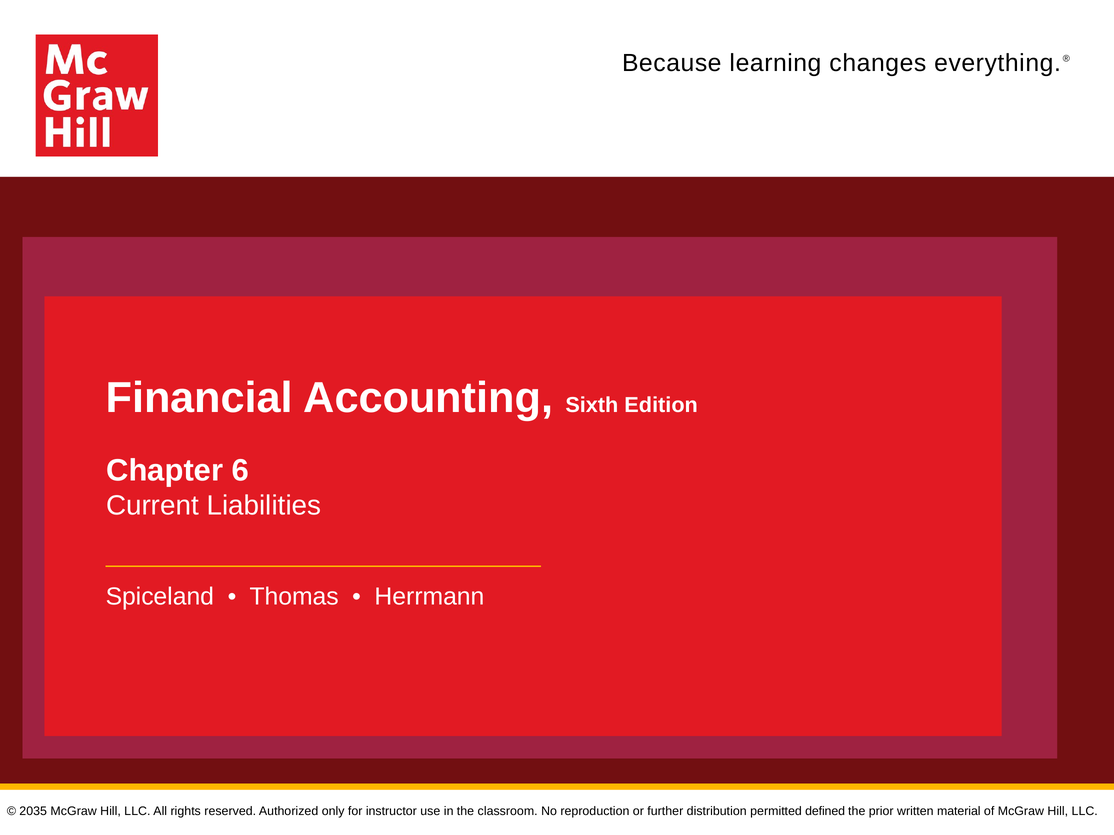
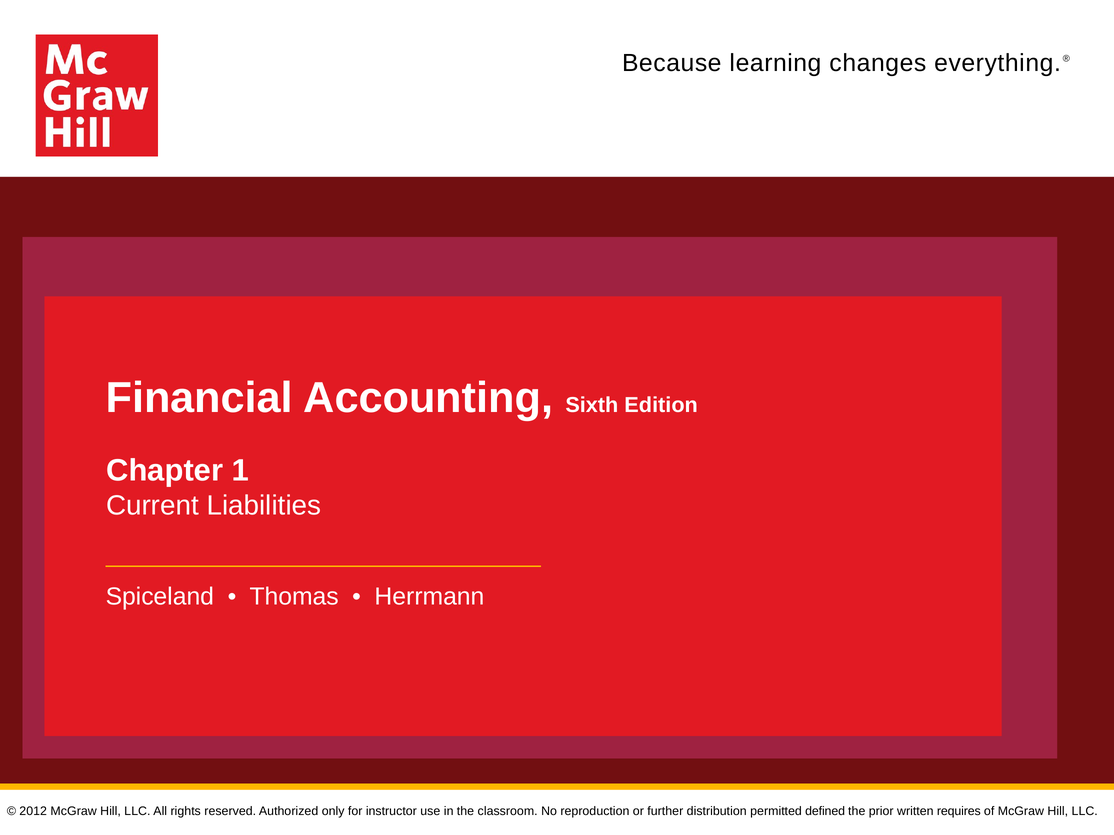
6: 6 -> 1
2035: 2035 -> 2012
material: material -> requires
